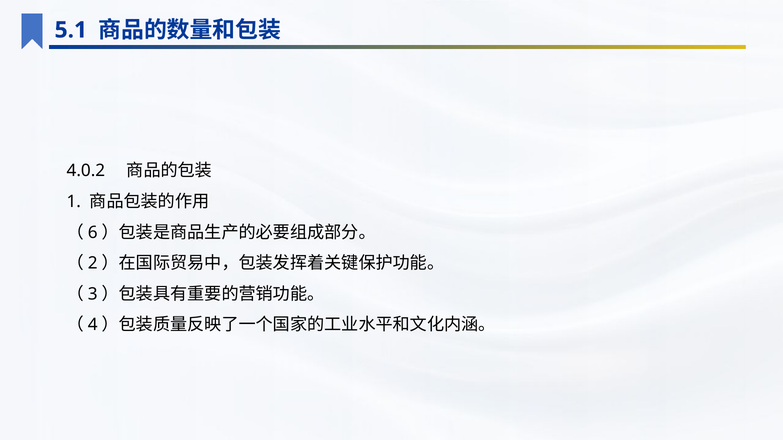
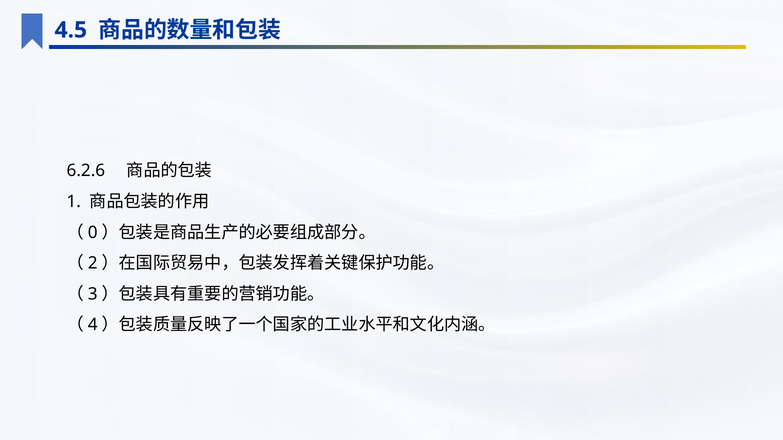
5.1: 5.1 -> 4.5
4.0.2: 4.0.2 -> 6.2.6
6: 6 -> 0
